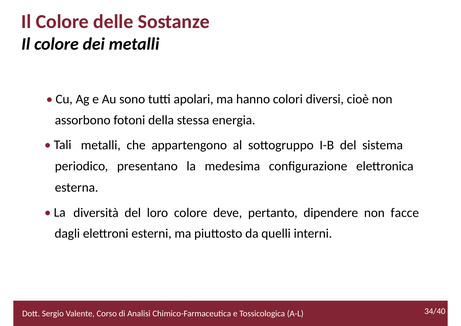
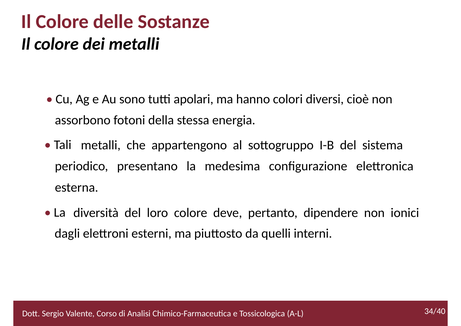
facce: facce -> ionici
